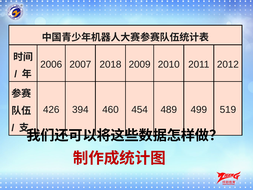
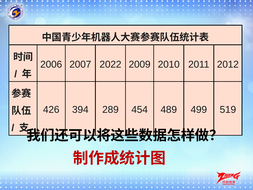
2018: 2018 -> 2022
460: 460 -> 289
